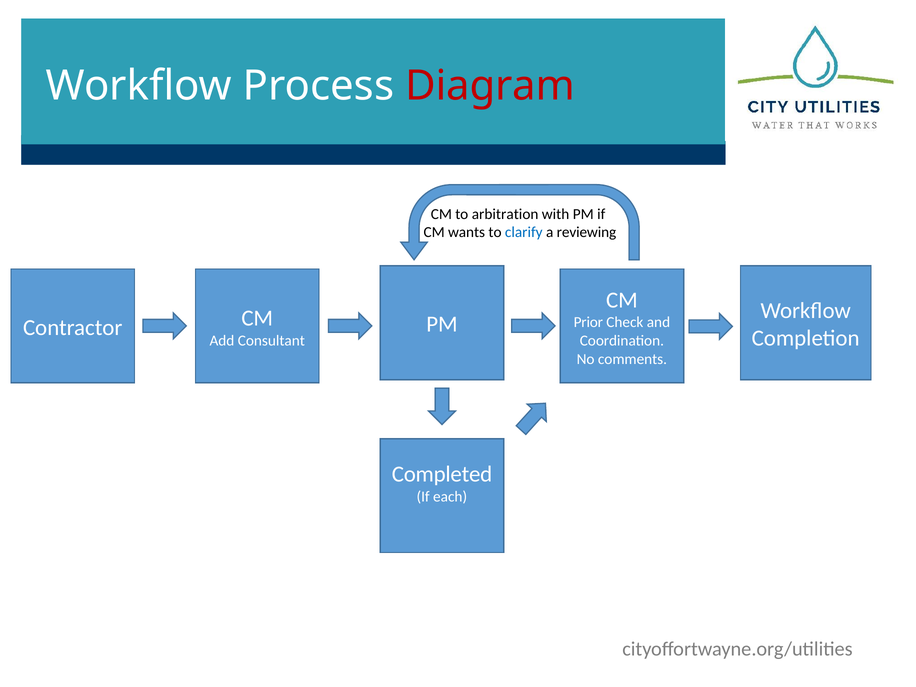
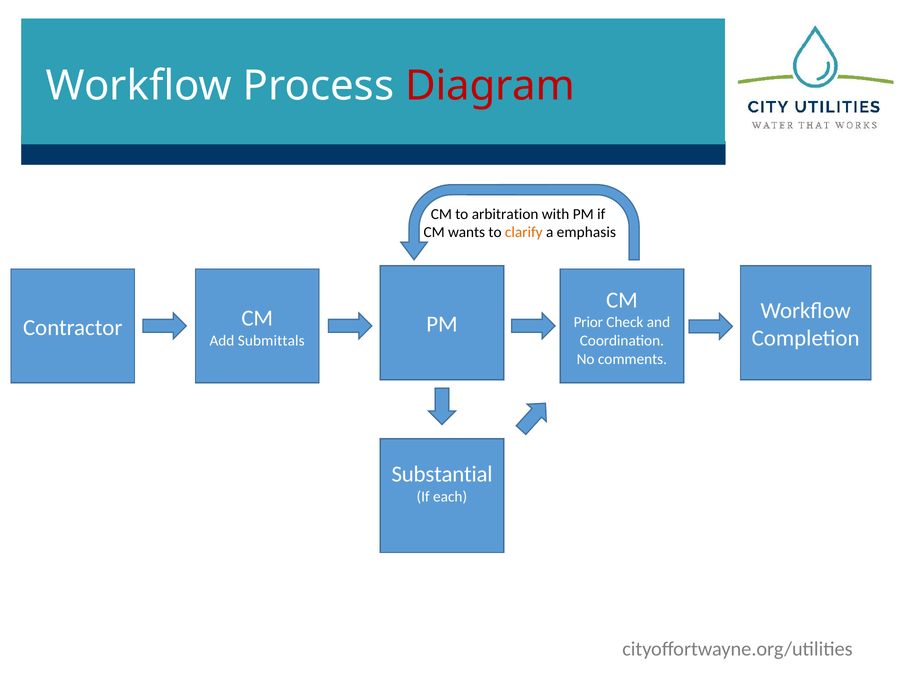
clarify colour: blue -> orange
reviewing: reviewing -> emphasis
Consultant: Consultant -> Submittals
Completed: Completed -> Substantial
